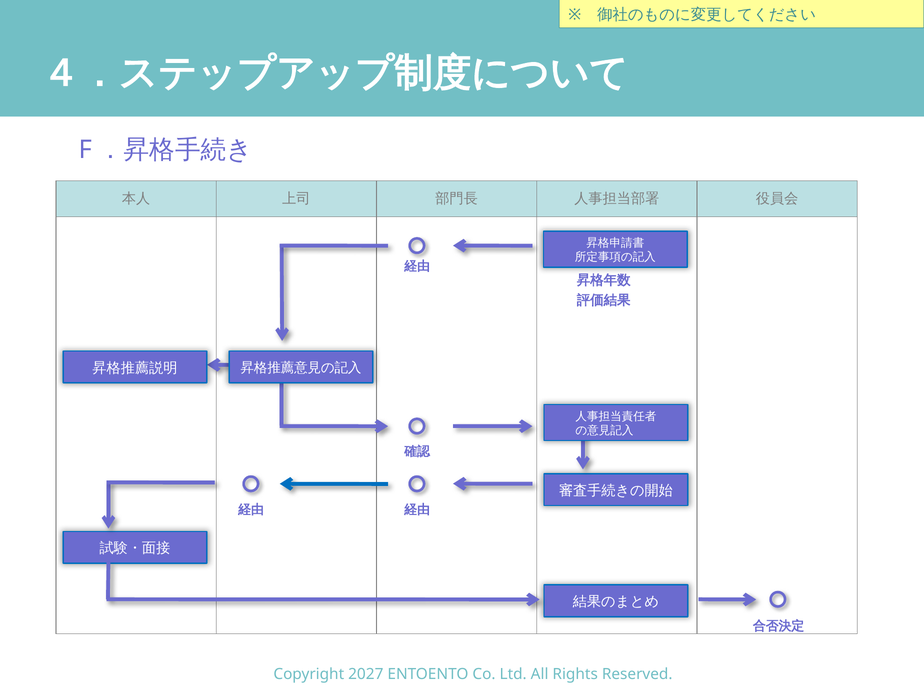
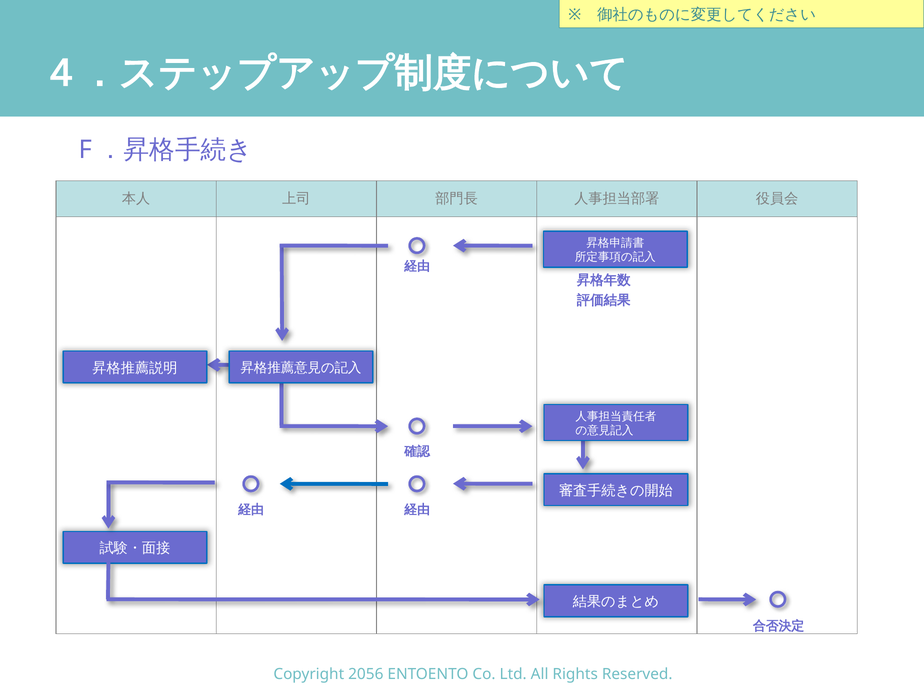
2027: 2027 -> 2056
